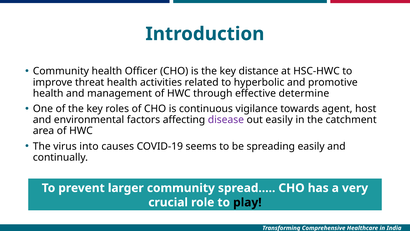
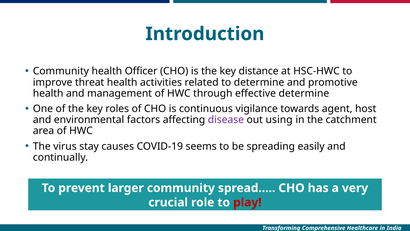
to hyperbolic: hyperbolic -> determine
out easily: easily -> using
into: into -> stay
play colour: black -> red
